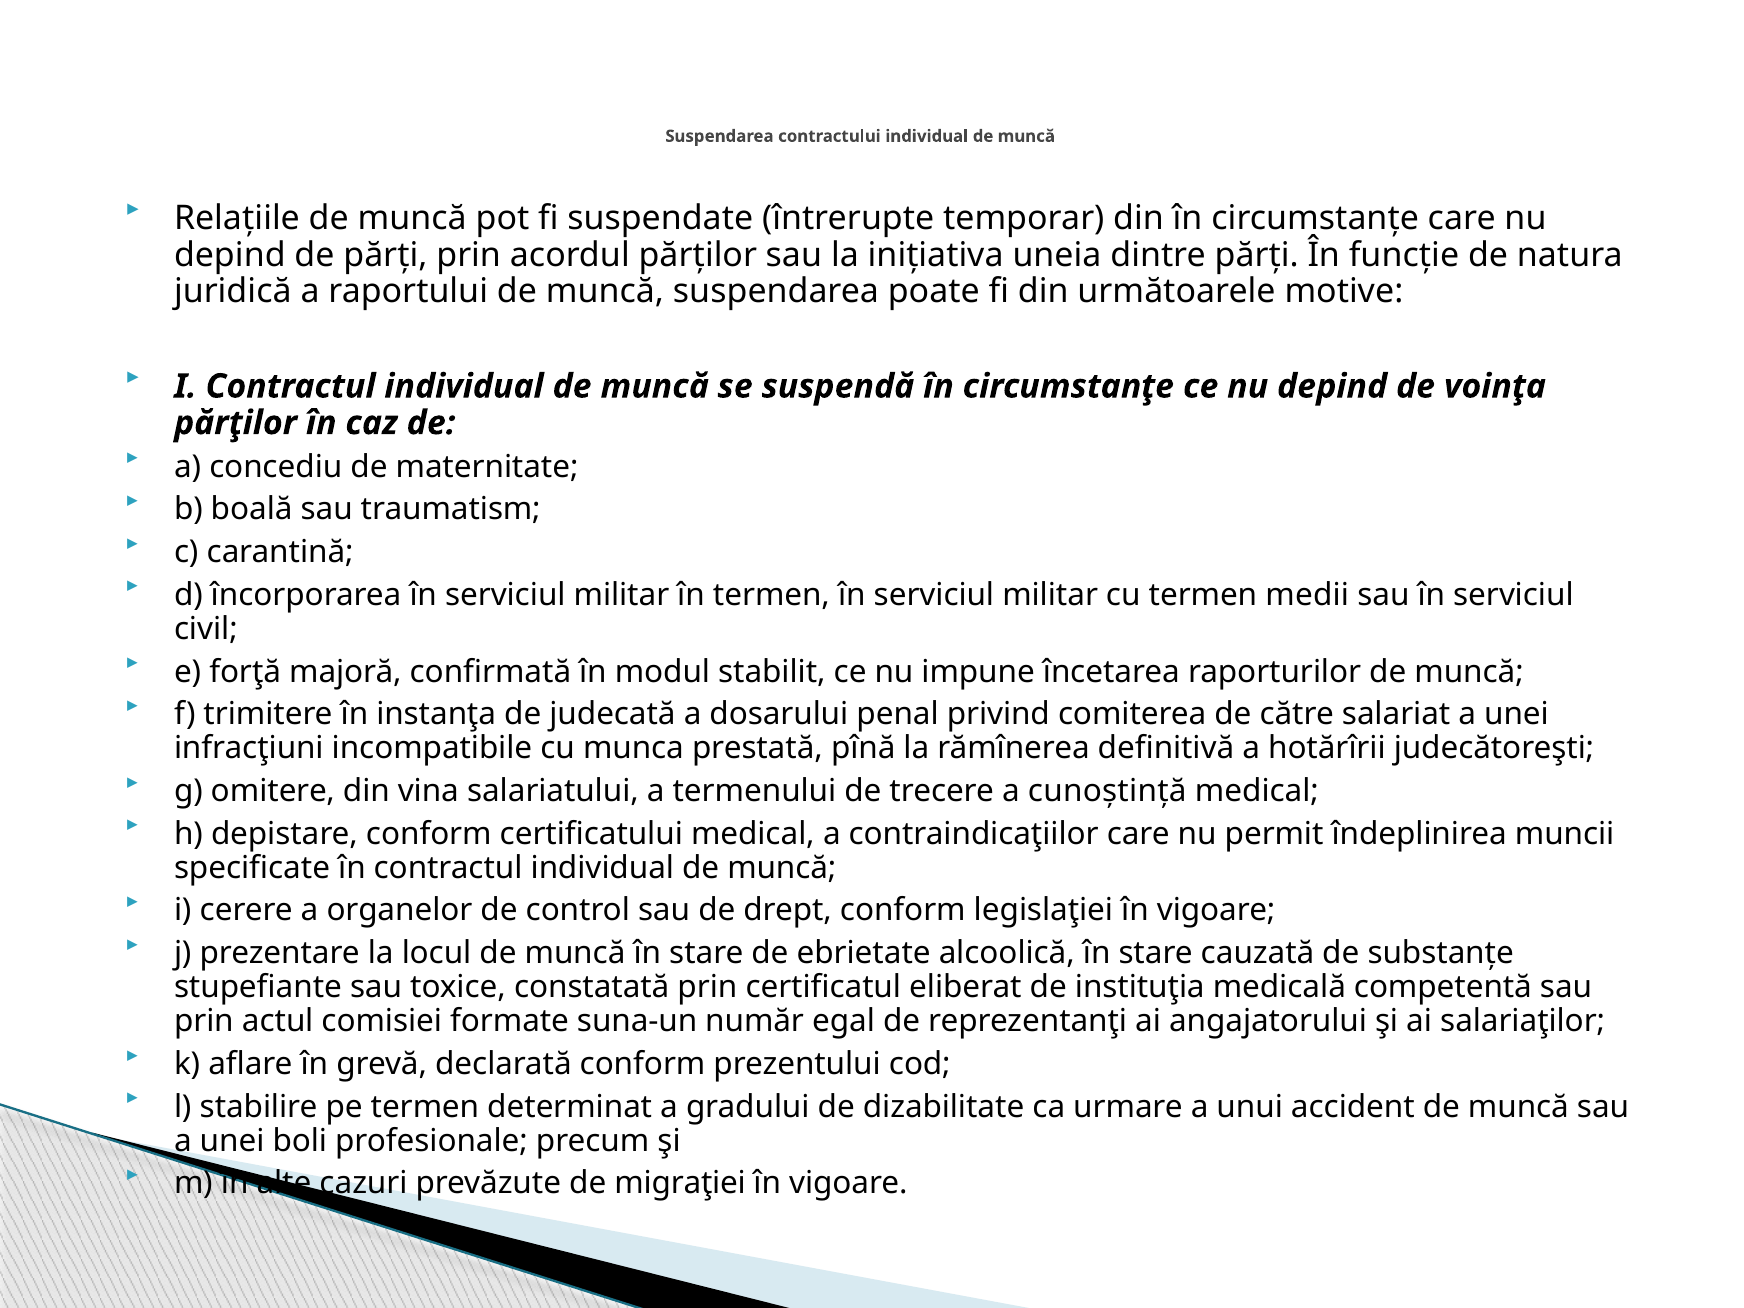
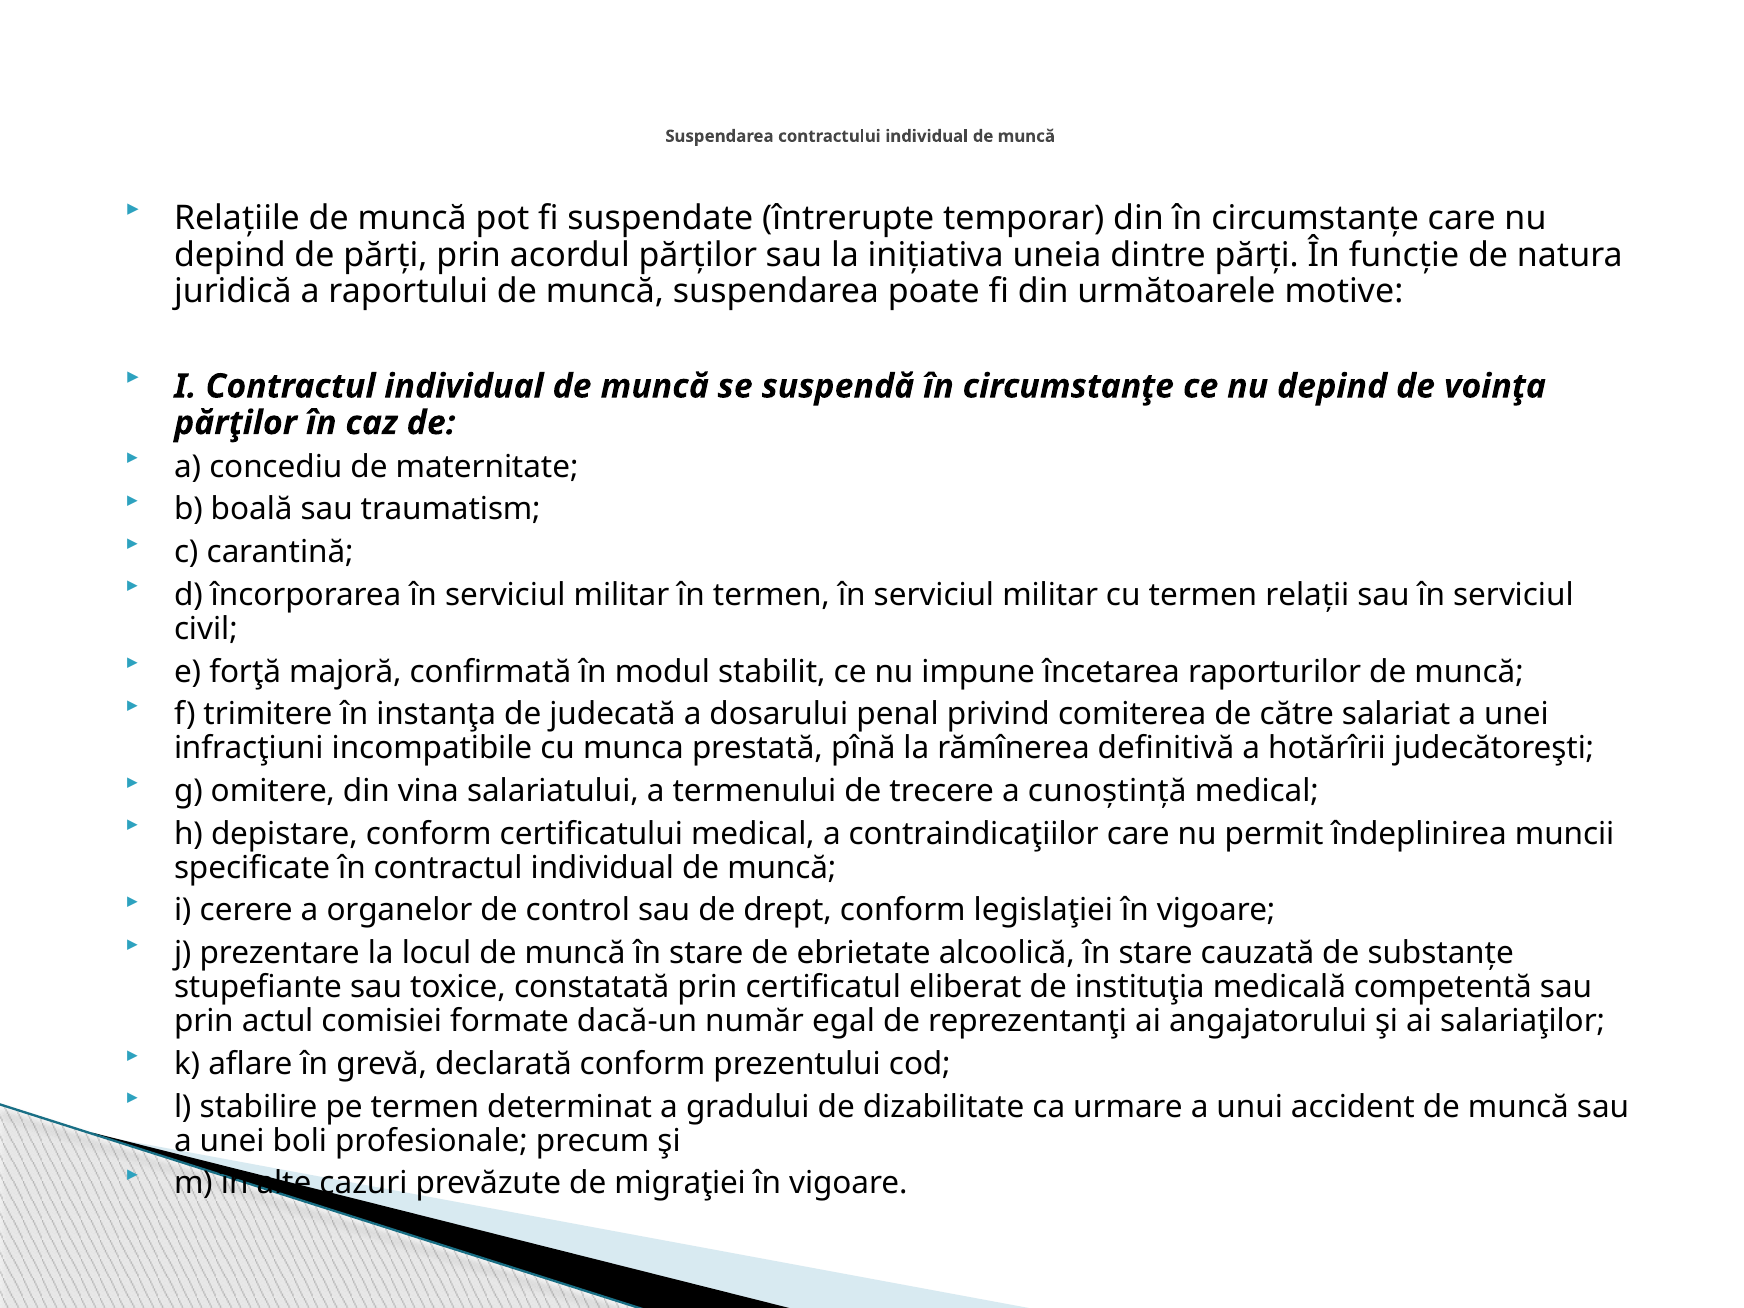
medii: medii -> relații
suna-un: suna-un -> dacă-un
